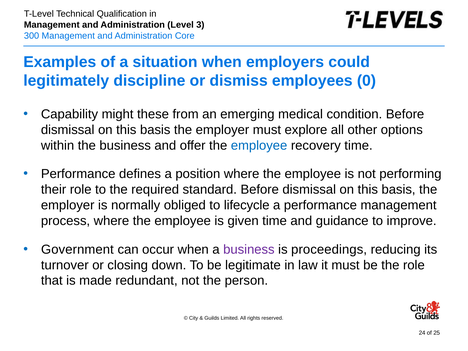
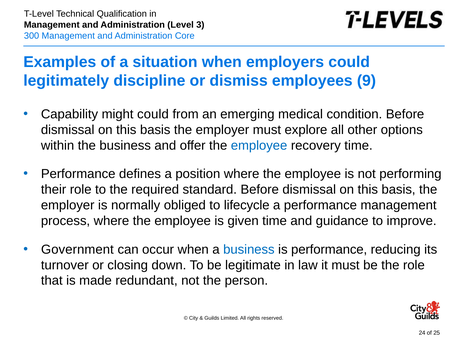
0: 0 -> 9
might these: these -> could
business at (249, 249) colour: purple -> blue
is proceedings: proceedings -> performance
